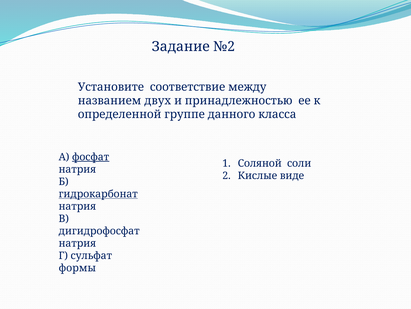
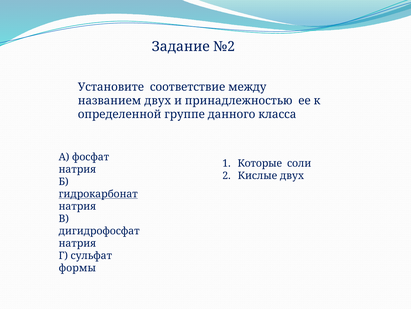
фосфат underline: present -> none
Соляной: Соляной -> Которые
Кислые виде: виде -> двух
